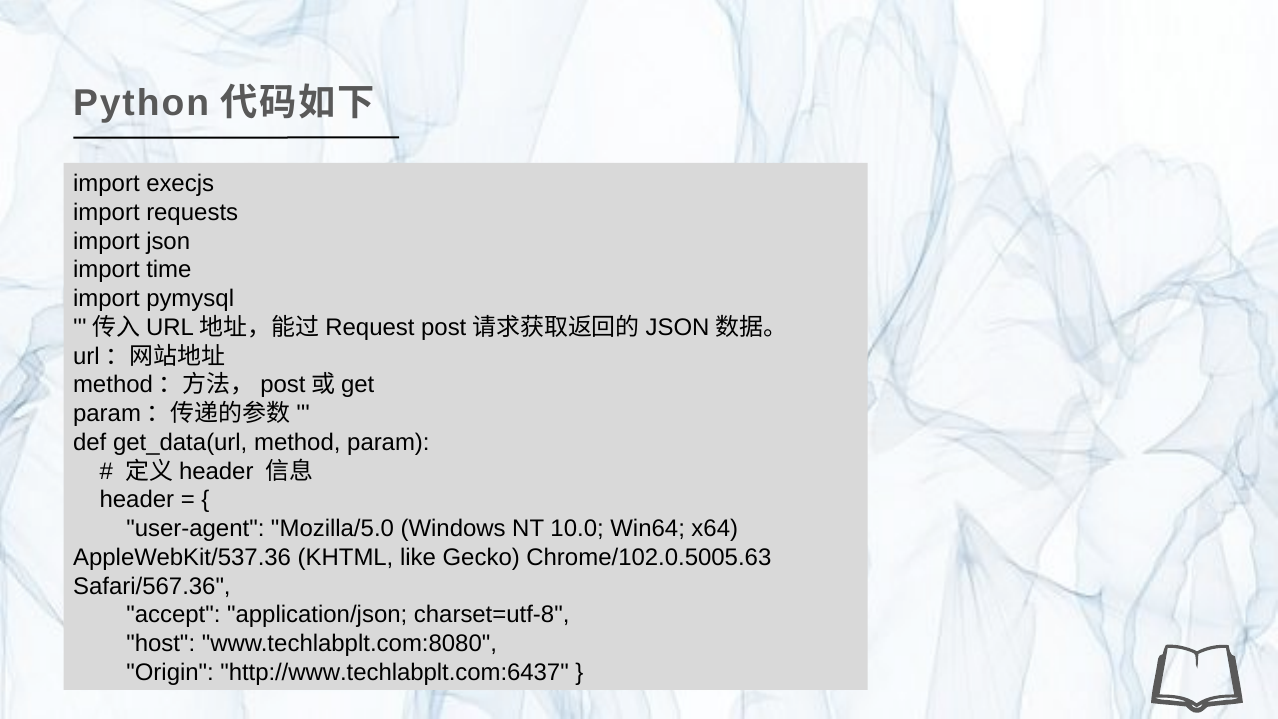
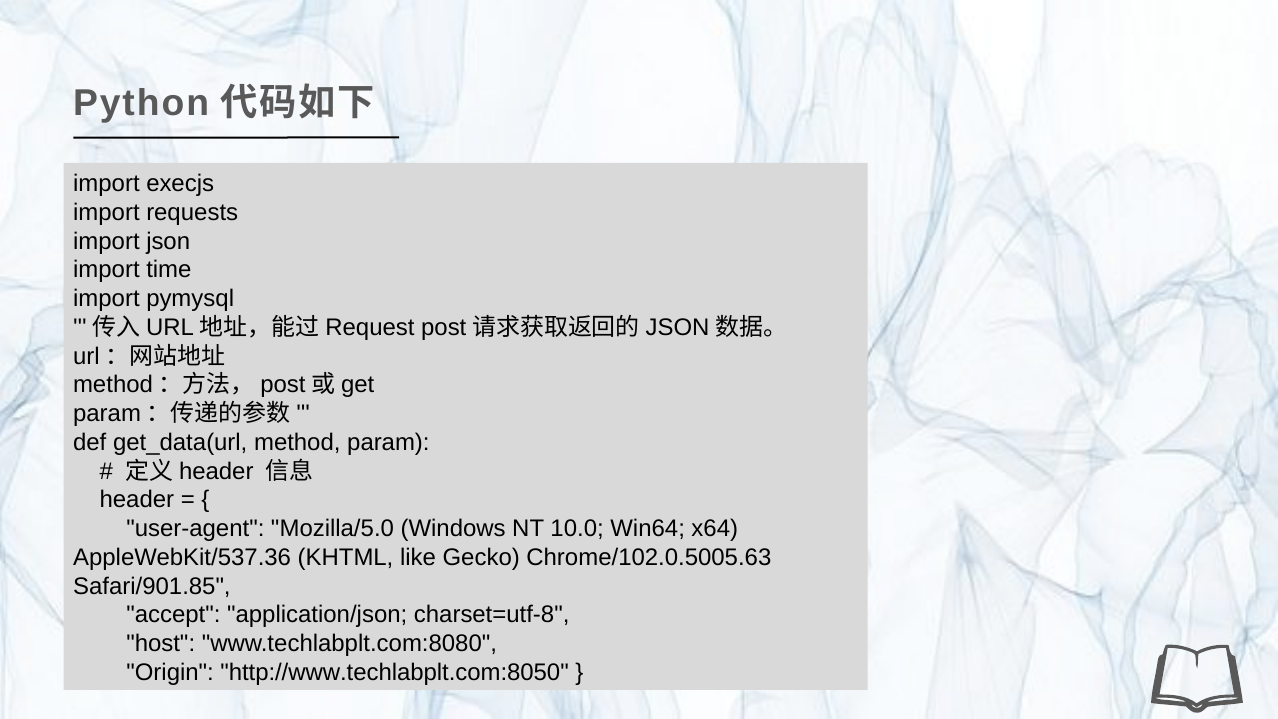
Safari/567.36: Safari/567.36 -> Safari/901.85
http://www.techlabplt.com:6437: http://www.techlabplt.com:6437 -> http://www.techlabplt.com:8050
